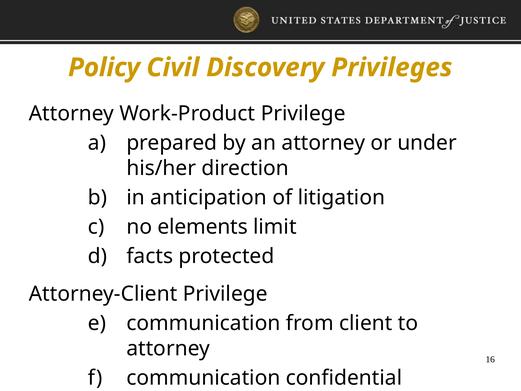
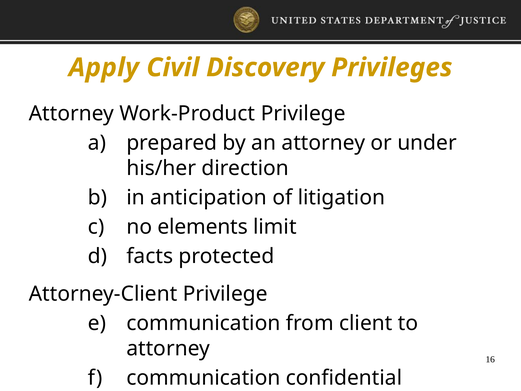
Policy: Policy -> Apply
